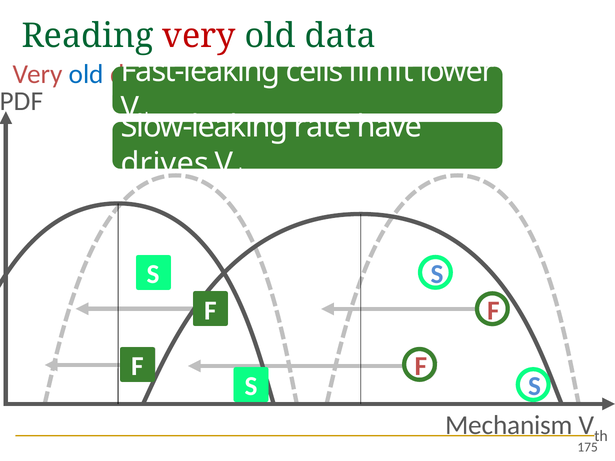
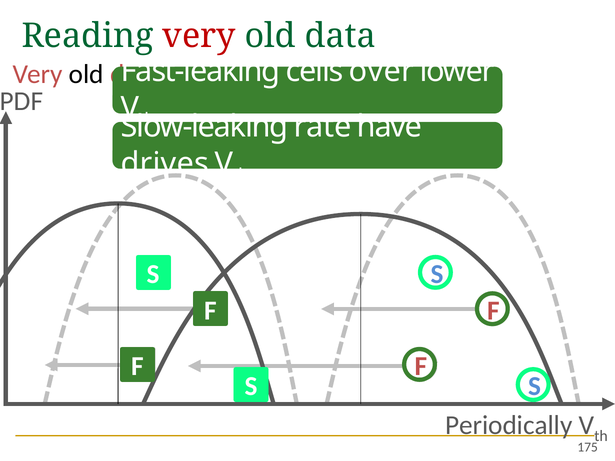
limit: limit -> over
old at (86, 74) colour: blue -> black
Mechanism: Mechanism -> Periodically
